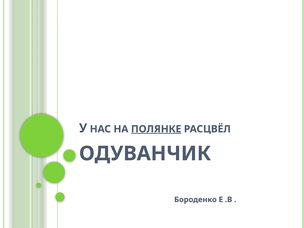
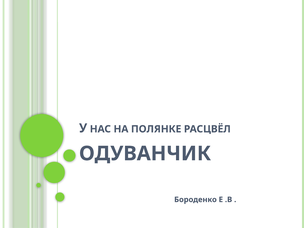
ПОЛЯНКЕ underline: present -> none
